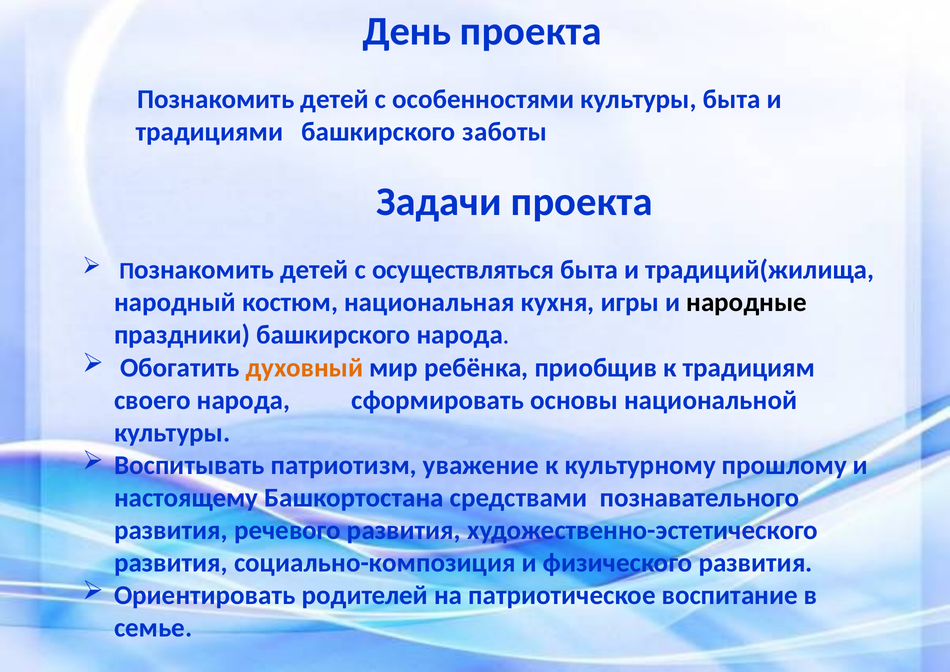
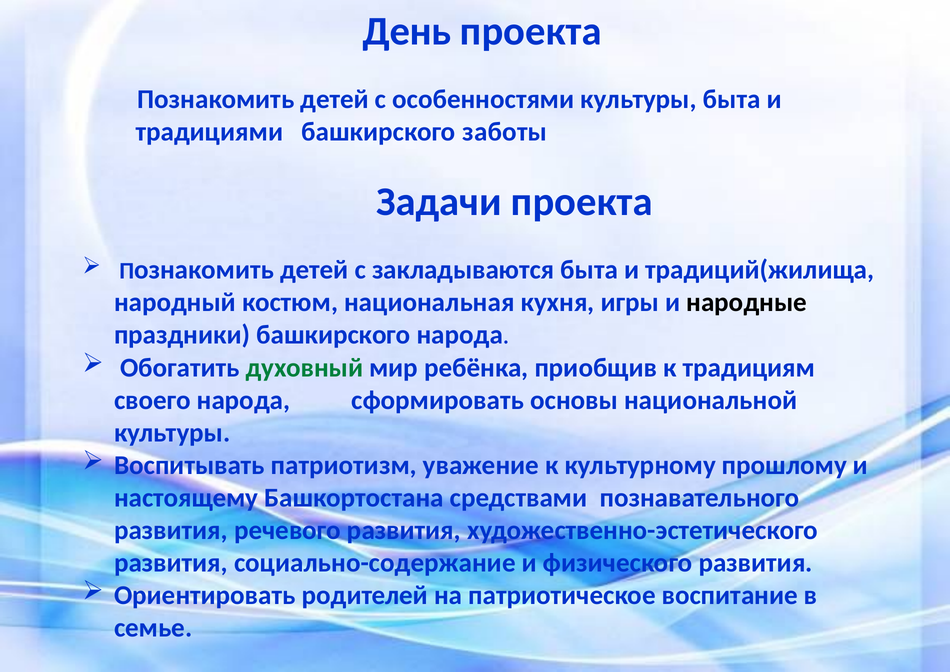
осуществляться: осуществляться -> закладываются
духовный colour: orange -> green
социально-композиция: социально-композиция -> социально-содержание
